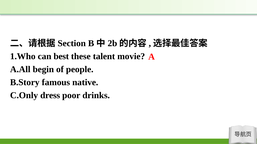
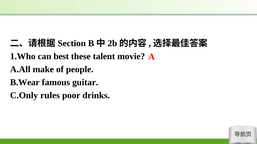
begin: begin -> make
B.Story: B.Story -> B.Wear
native: native -> guitar
dress: dress -> rules
